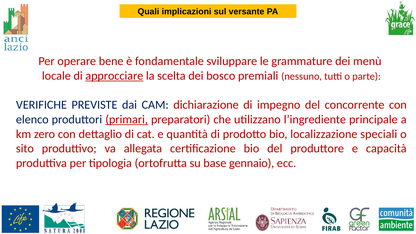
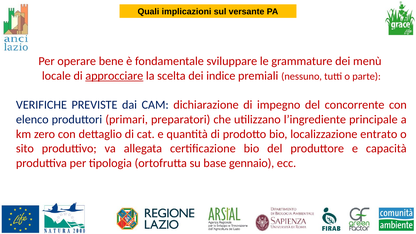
bosco: bosco -> indice
primari underline: present -> none
speciali: speciali -> entrato
